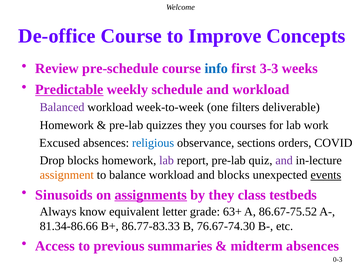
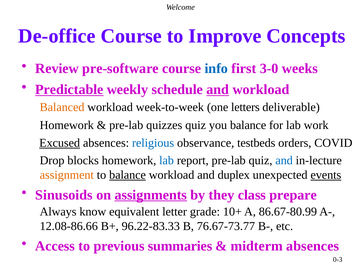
pre-schedule: pre-schedule -> pre-software
3-3: 3-3 -> 3-0
and at (218, 89) underline: none -> present
Balanced colour: purple -> orange
filters: filters -> letters
quizzes they: they -> quiz
you courses: courses -> balance
Excused underline: none -> present
sections: sections -> testbeds
lab at (167, 160) colour: purple -> blue
and at (284, 160) colour: purple -> blue
balance at (128, 175) underline: none -> present
and blocks: blocks -> duplex
testbeds: testbeds -> prepare
63+: 63+ -> 10+
86.67-75.52: 86.67-75.52 -> 86.67-80.99
81.34-86.66: 81.34-86.66 -> 12.08-86.66
86.77-83.33: 86.77-83.33 -> 96.22-83.33
76.67-74.30: 76.67-74.30 -> 76.67-73.77
